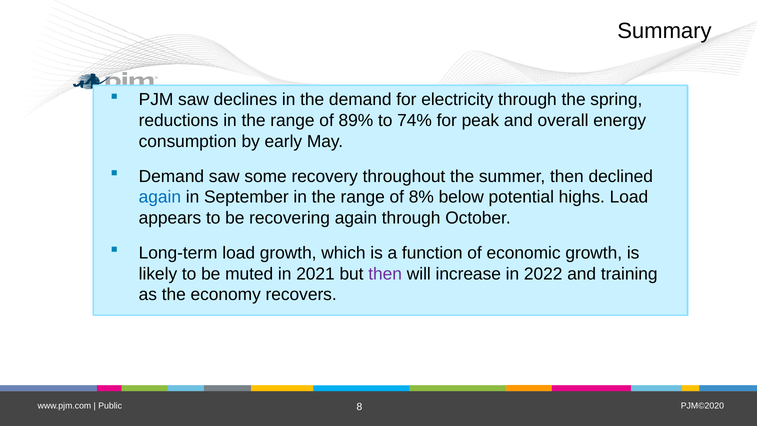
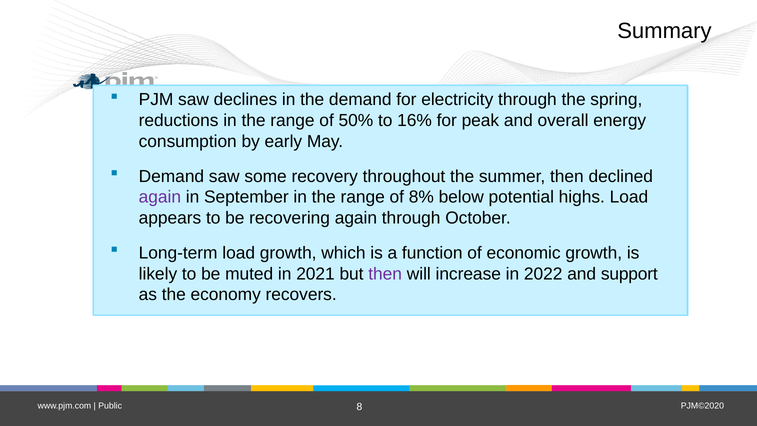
89%: 89% -> 50%
74%: 74% -> 16%
again at (160, 197) colour: blue -> purple
training: training -> support
